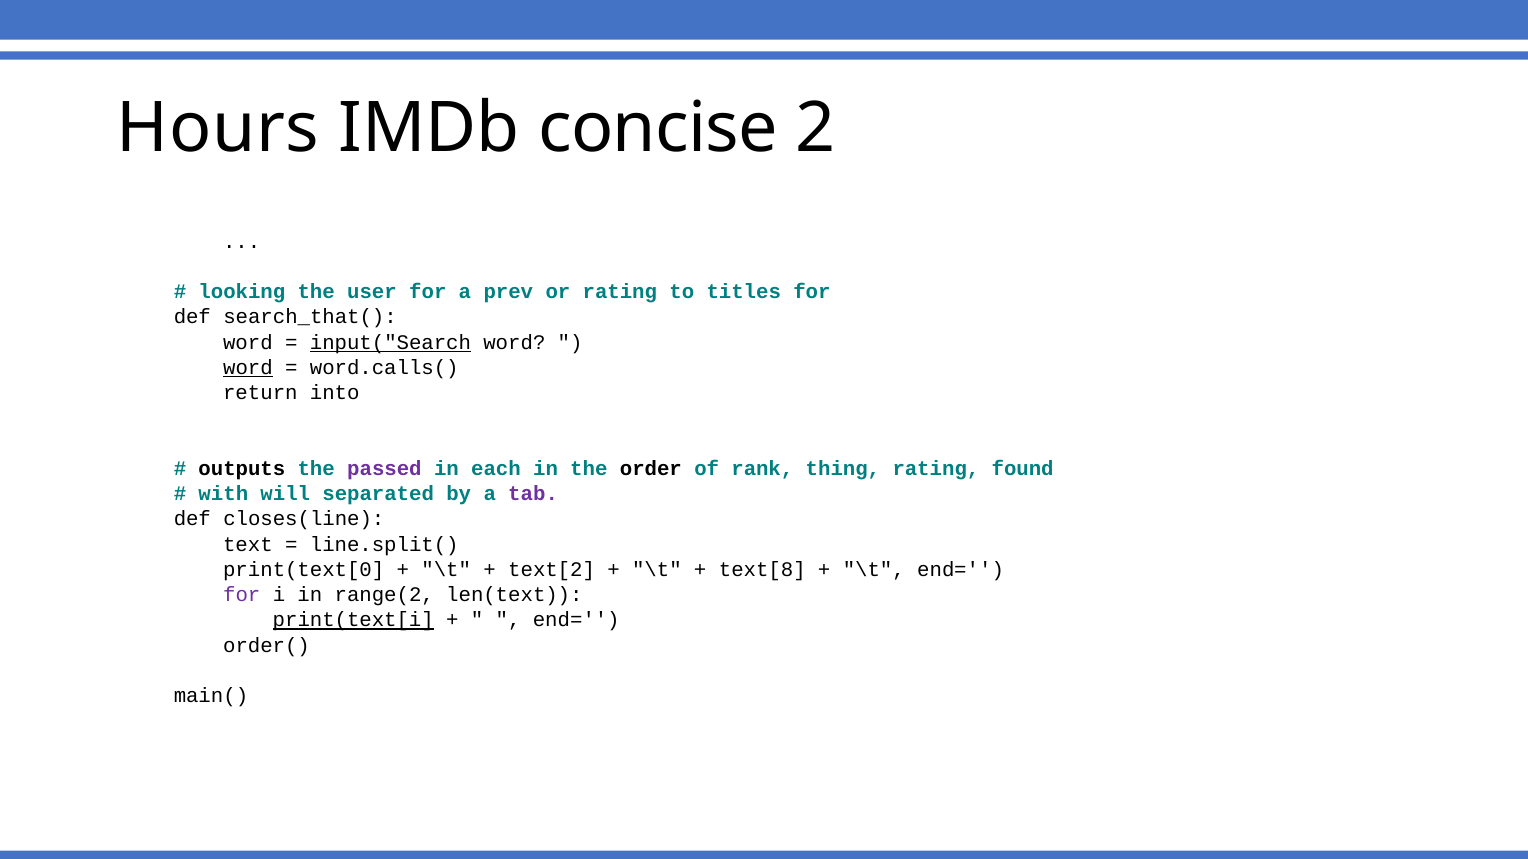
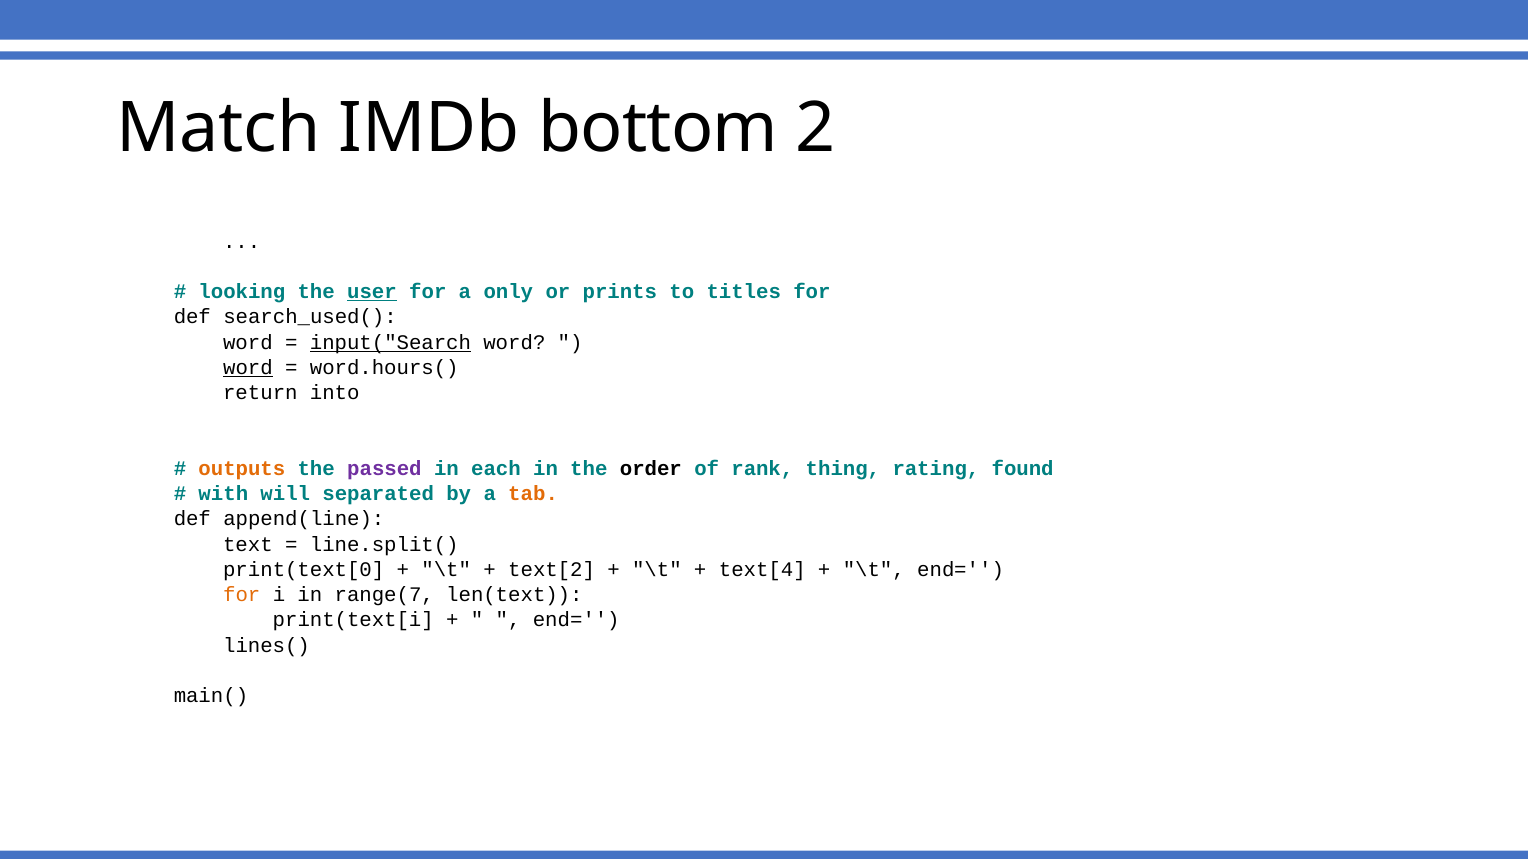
Hours: Hours -> Match
concise: concise -> bottom
user underline: none -> present
prev: prev -> only
or rating: rating -> prints
search_that(: search_that( -> search_used(
word.calls(: word.calls( -> word.hours(
outputs colour: black -> orange
tab colour: purple -> orange
closes(line: closes(line -> append(line
text[8: text[8 -> text[4
for at (242, 595) colour: purple -> orange
range(2: range(2 -> range(7
print(text[i underline: present -> none
order(: order( -> lines(
